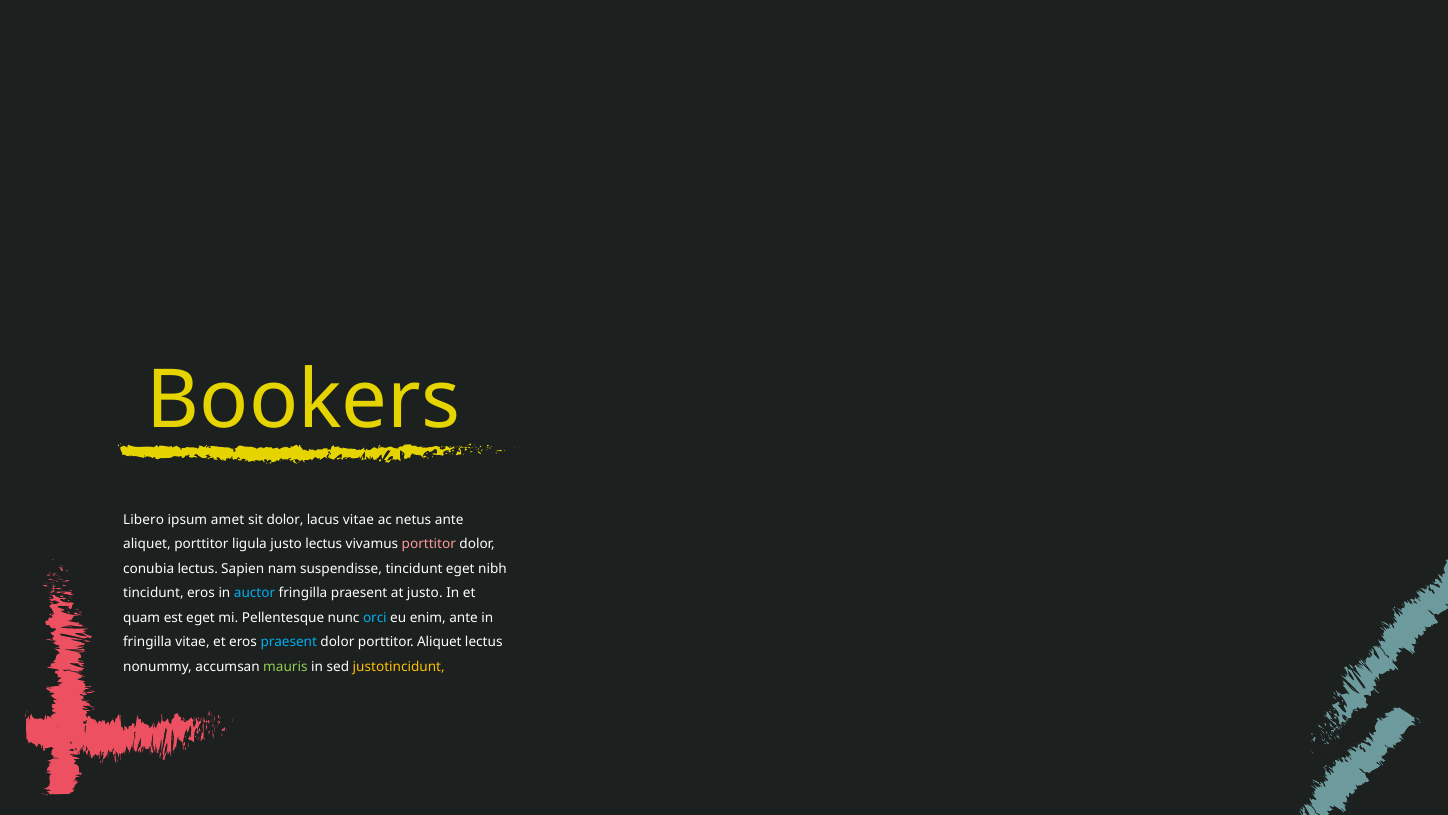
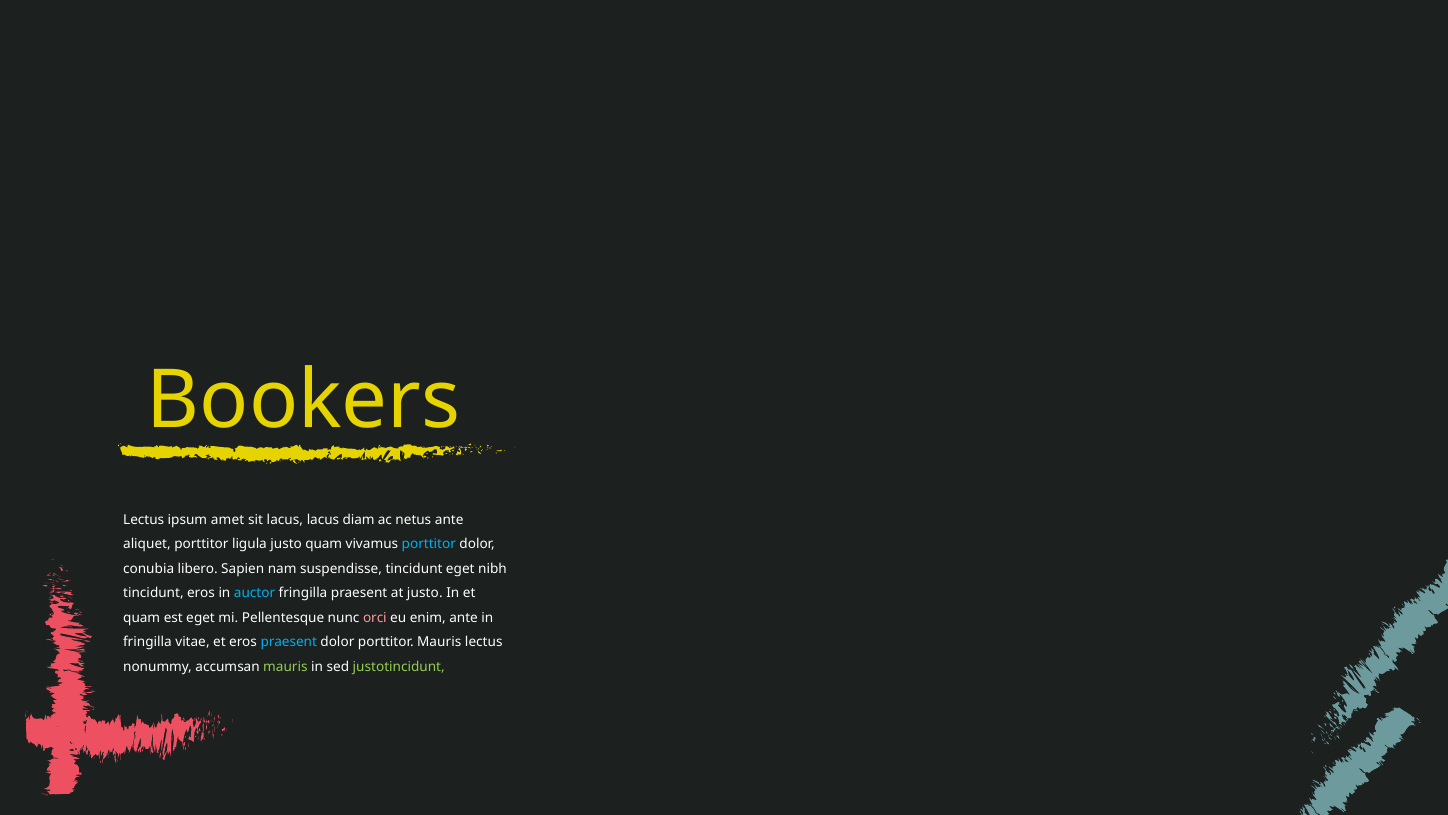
Libero at (144, 519): Libero -> Lectus
sit dolor: dolor -> lacus
lacus vitae: vitae -> diam
justo lectus: lectus -> quam
porttitor at (429, 544) colour: pink -> light blue
conubia lectus: lectus -> libero
orci colour: light blue -> pink
porttitor Aliquet: Aliquet -> Mauris
justotincidunt colour: yellow -> light green
